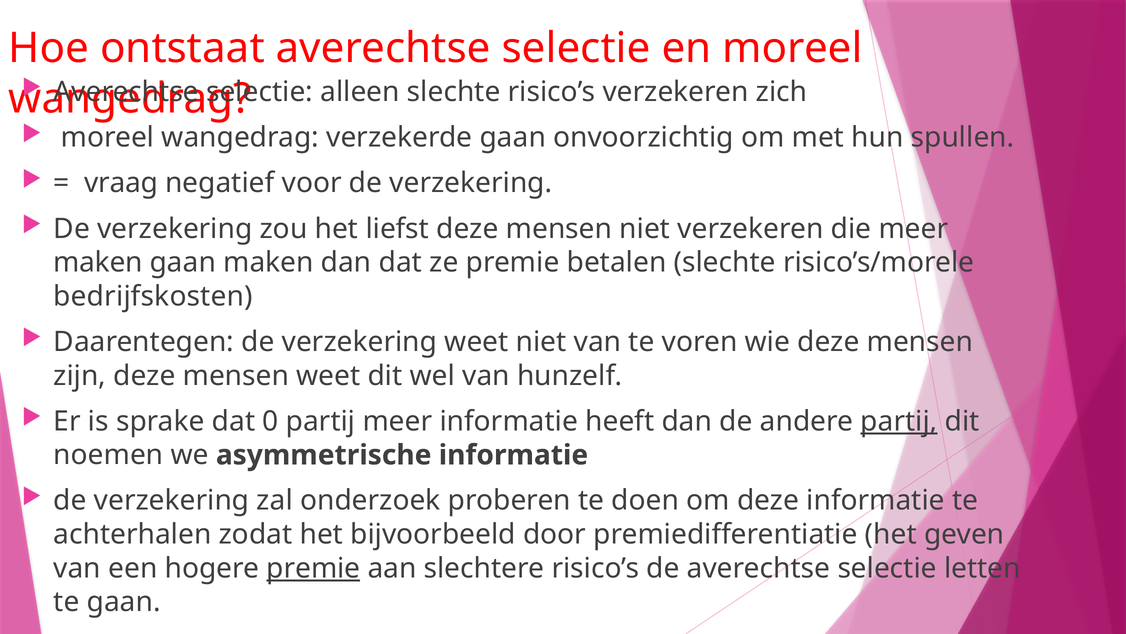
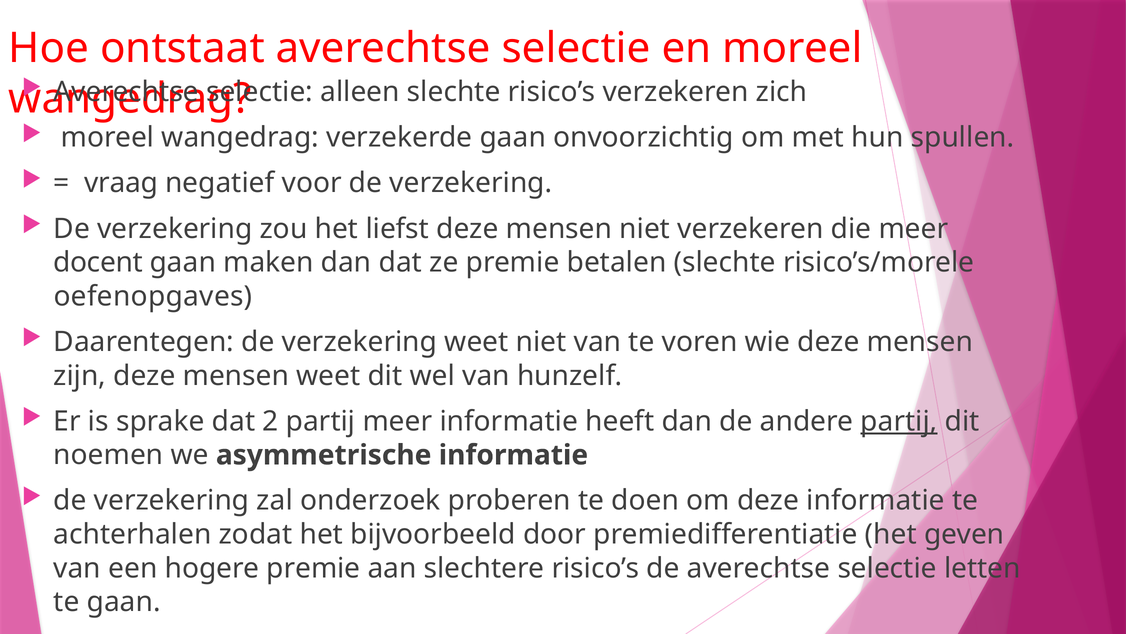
maken at (98, 262): maken -> docent
bedrijfskosten: bedrijfskosten -> oefenopgaves
0: 0 -> 2
premie at (313, 568) underline: present -> none
